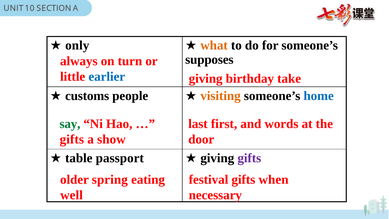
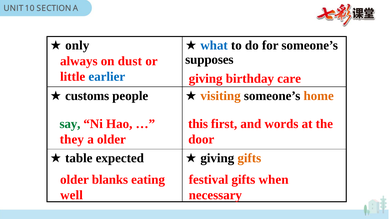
what colour: orange -> blue
turn: turn -> dust
take: take -> care
home colour: blue -> orange
last: last -> this
gifts at (72, 139): gifts -> they
a show: show -> older
passport: passport -> expected
gifts at (249, 158) colour: purple -> orange
spring: spring -> blanks
